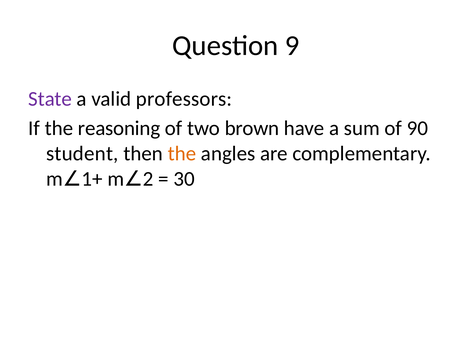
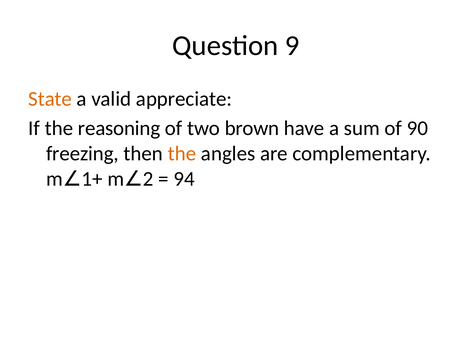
State colour: purple -> orange
professors: professors -> appreciate
student: student -> freezing
30: 30 -> 94
